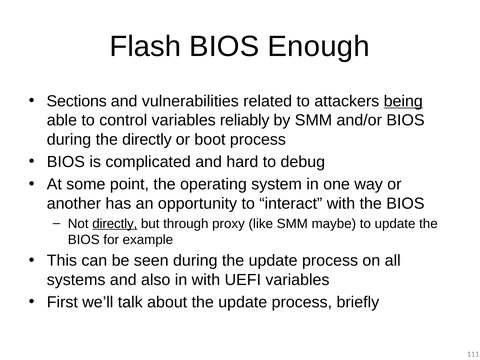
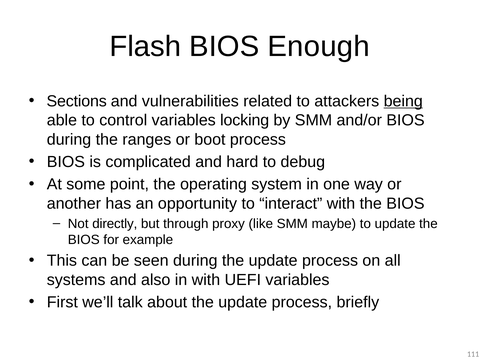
reliably: reliably -> locking
the directly: directly -> ranges
directly at (115, 224) underline: present -> none
